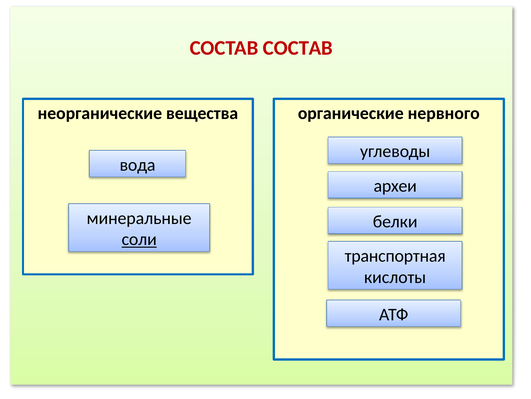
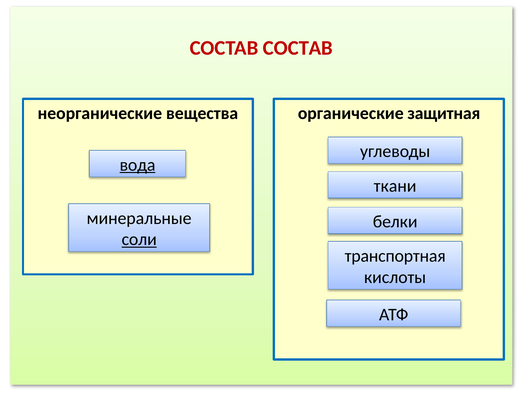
нервного: нервного -> защитная
вода underline: none -> present
археи: археи -> ткани
